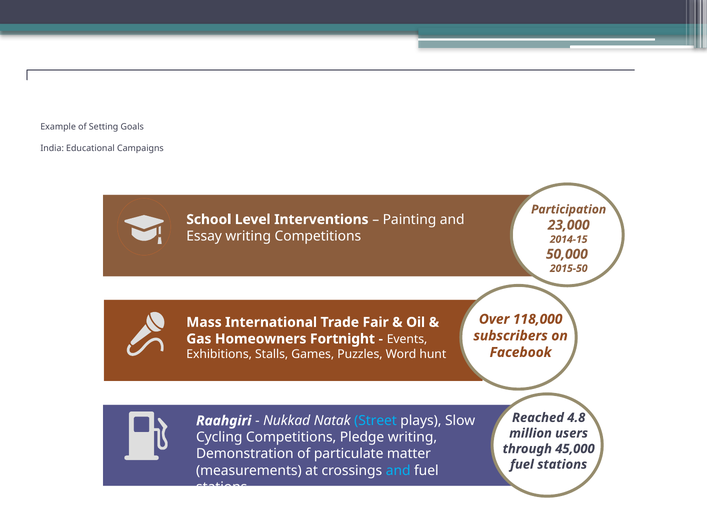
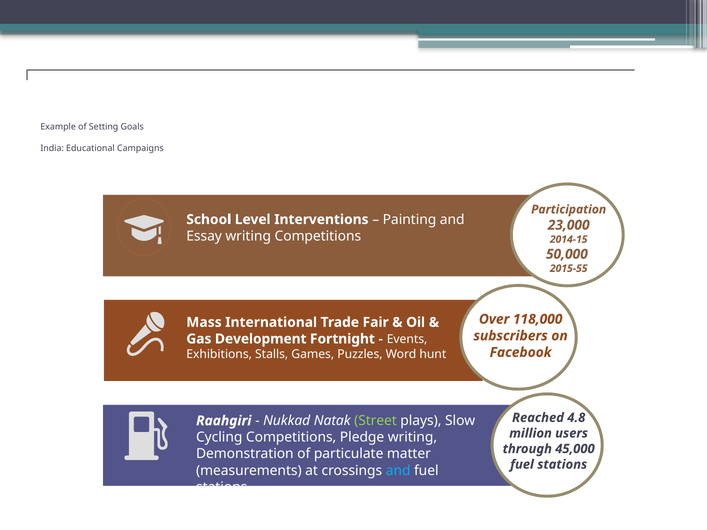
2015-50: 2015-50 -> 2015-55
Homeowners: Homeowners -> Development
Street colour: light blue -> light green
